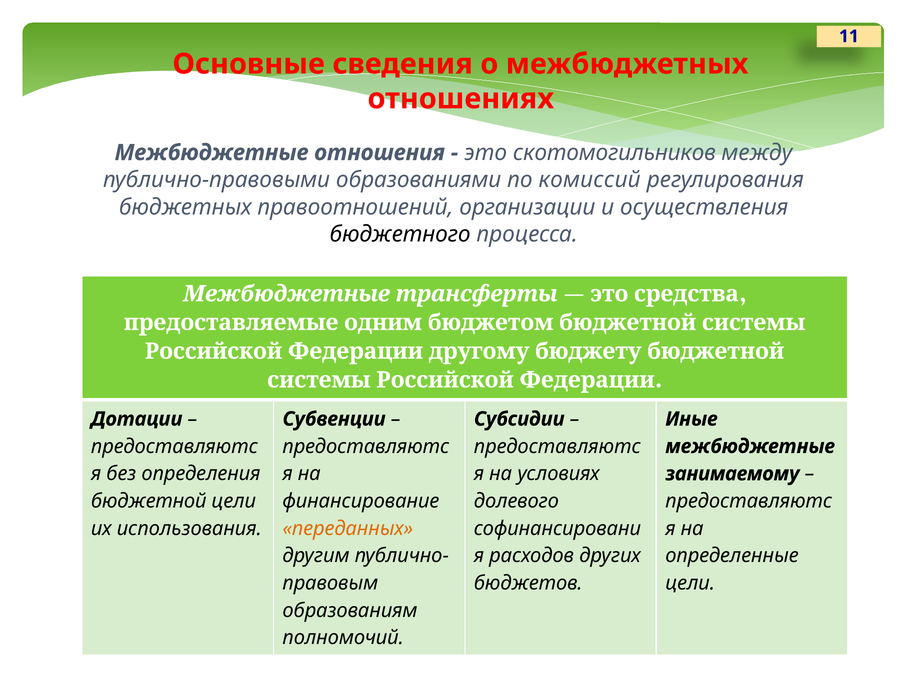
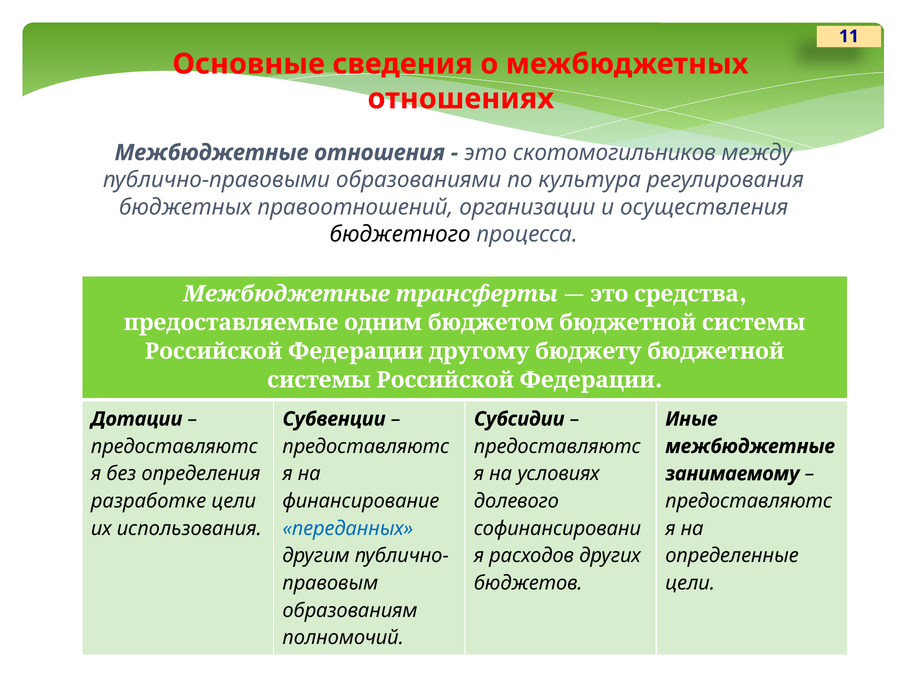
комиссий: комиссий -> культура
бюджетной at (149, 501): бюджетной -> разработке
переданных colour: orange -> blue
